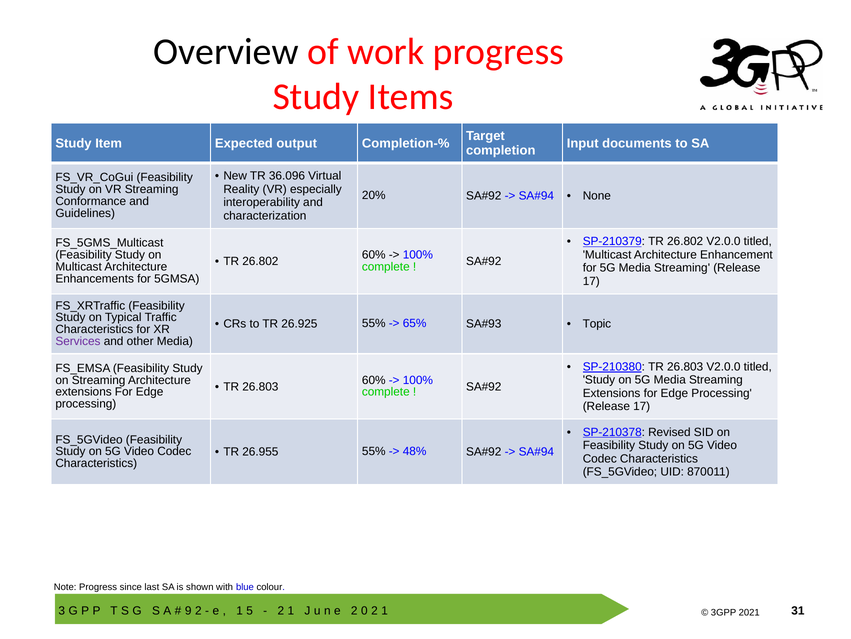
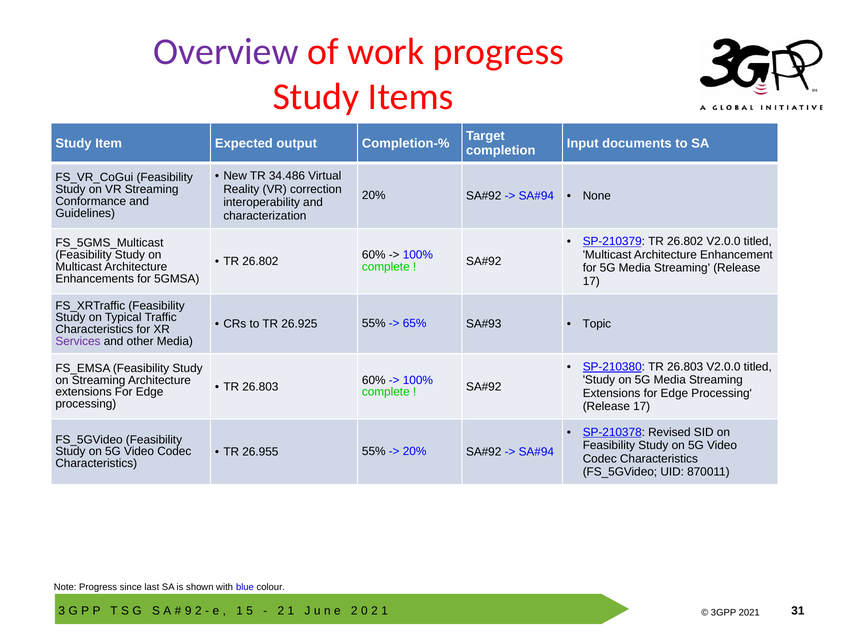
Overview colour: black -> purple
36.096: 36.096 -> 34.486
especially: especially -> correction
48% at (415, 451): 48% -> 20%
